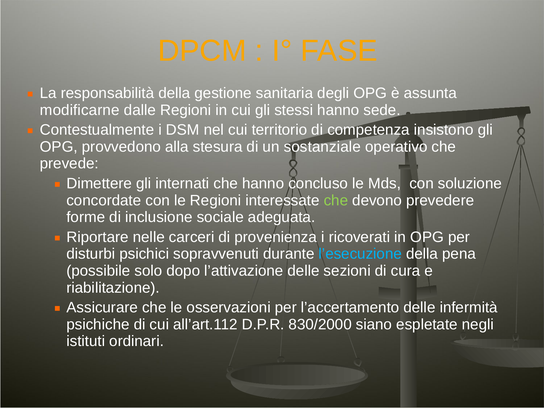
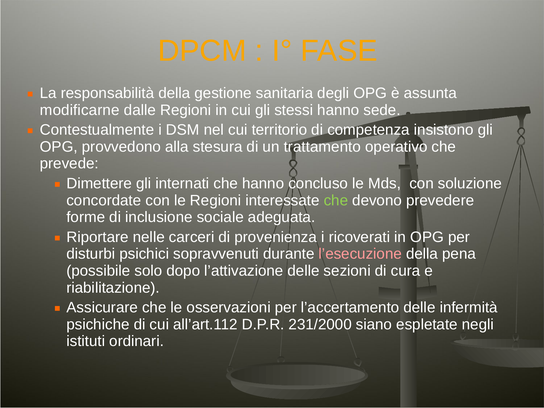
sostanziale: sostanziale -> trattamento
l’esecuzione colour: light blue -> pink
830/2000: 830/2000 -> 231/2000
